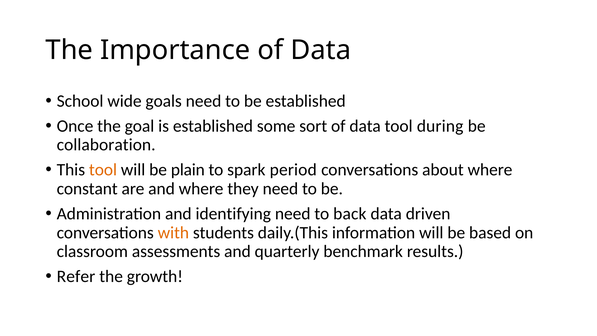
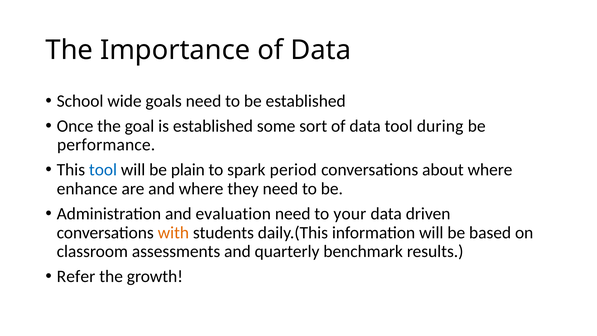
collaboration: collaboration -> performance
tool at (103, 170) colour: orange -> blue
constant: constant -> enhance
identifying: identifying -> evaluation
back: back -> your
